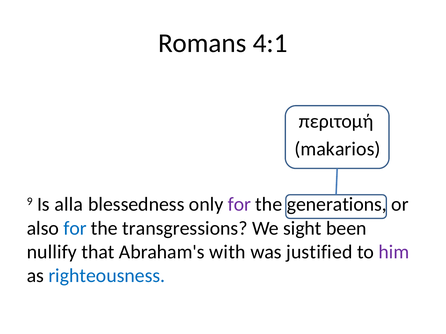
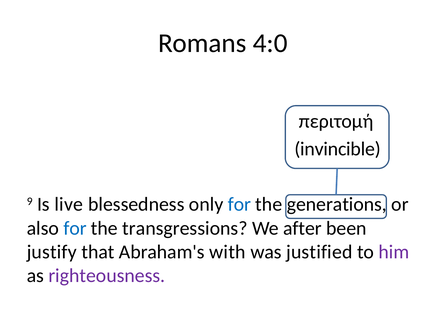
4:1: 4:1 -> 4:0
makarios: makarios -> invincible
alla: alla -> live
for at (239, 205) colour: purple -> blue
sight: sight -> after
nullify: nullify -> justify
righteousness colour: blue -> purple
